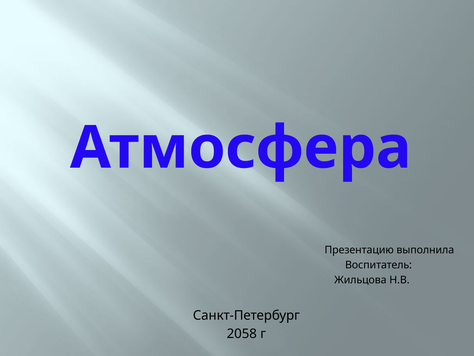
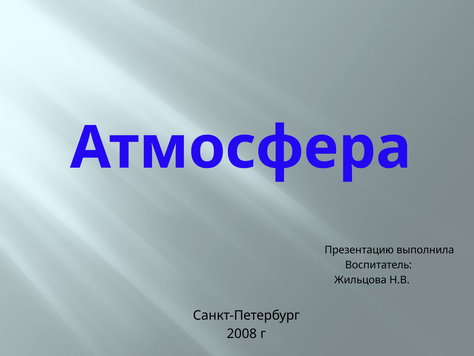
2058: 2058 -> 2008
